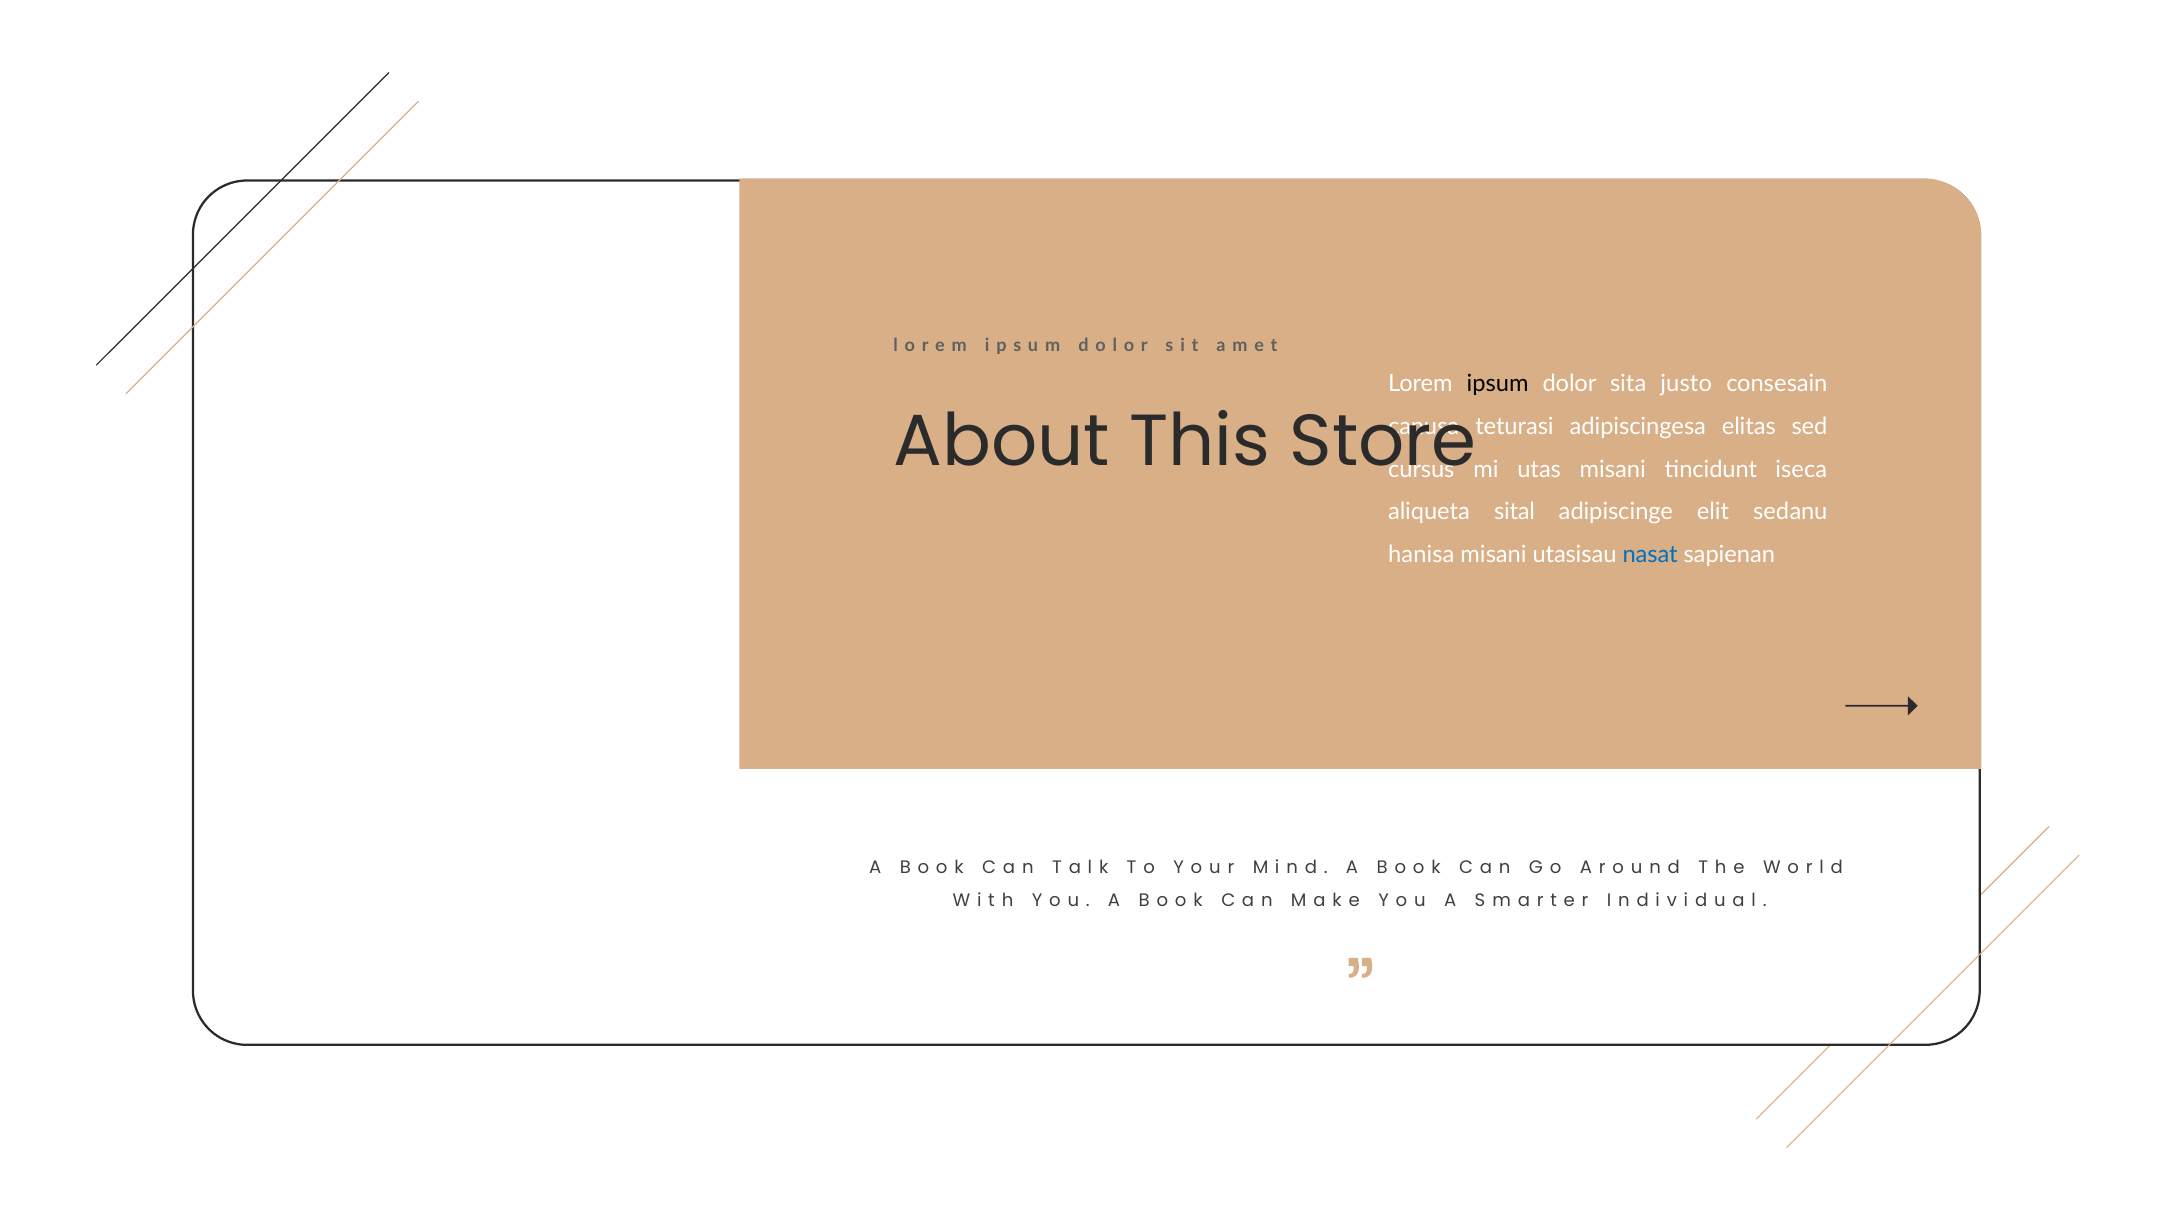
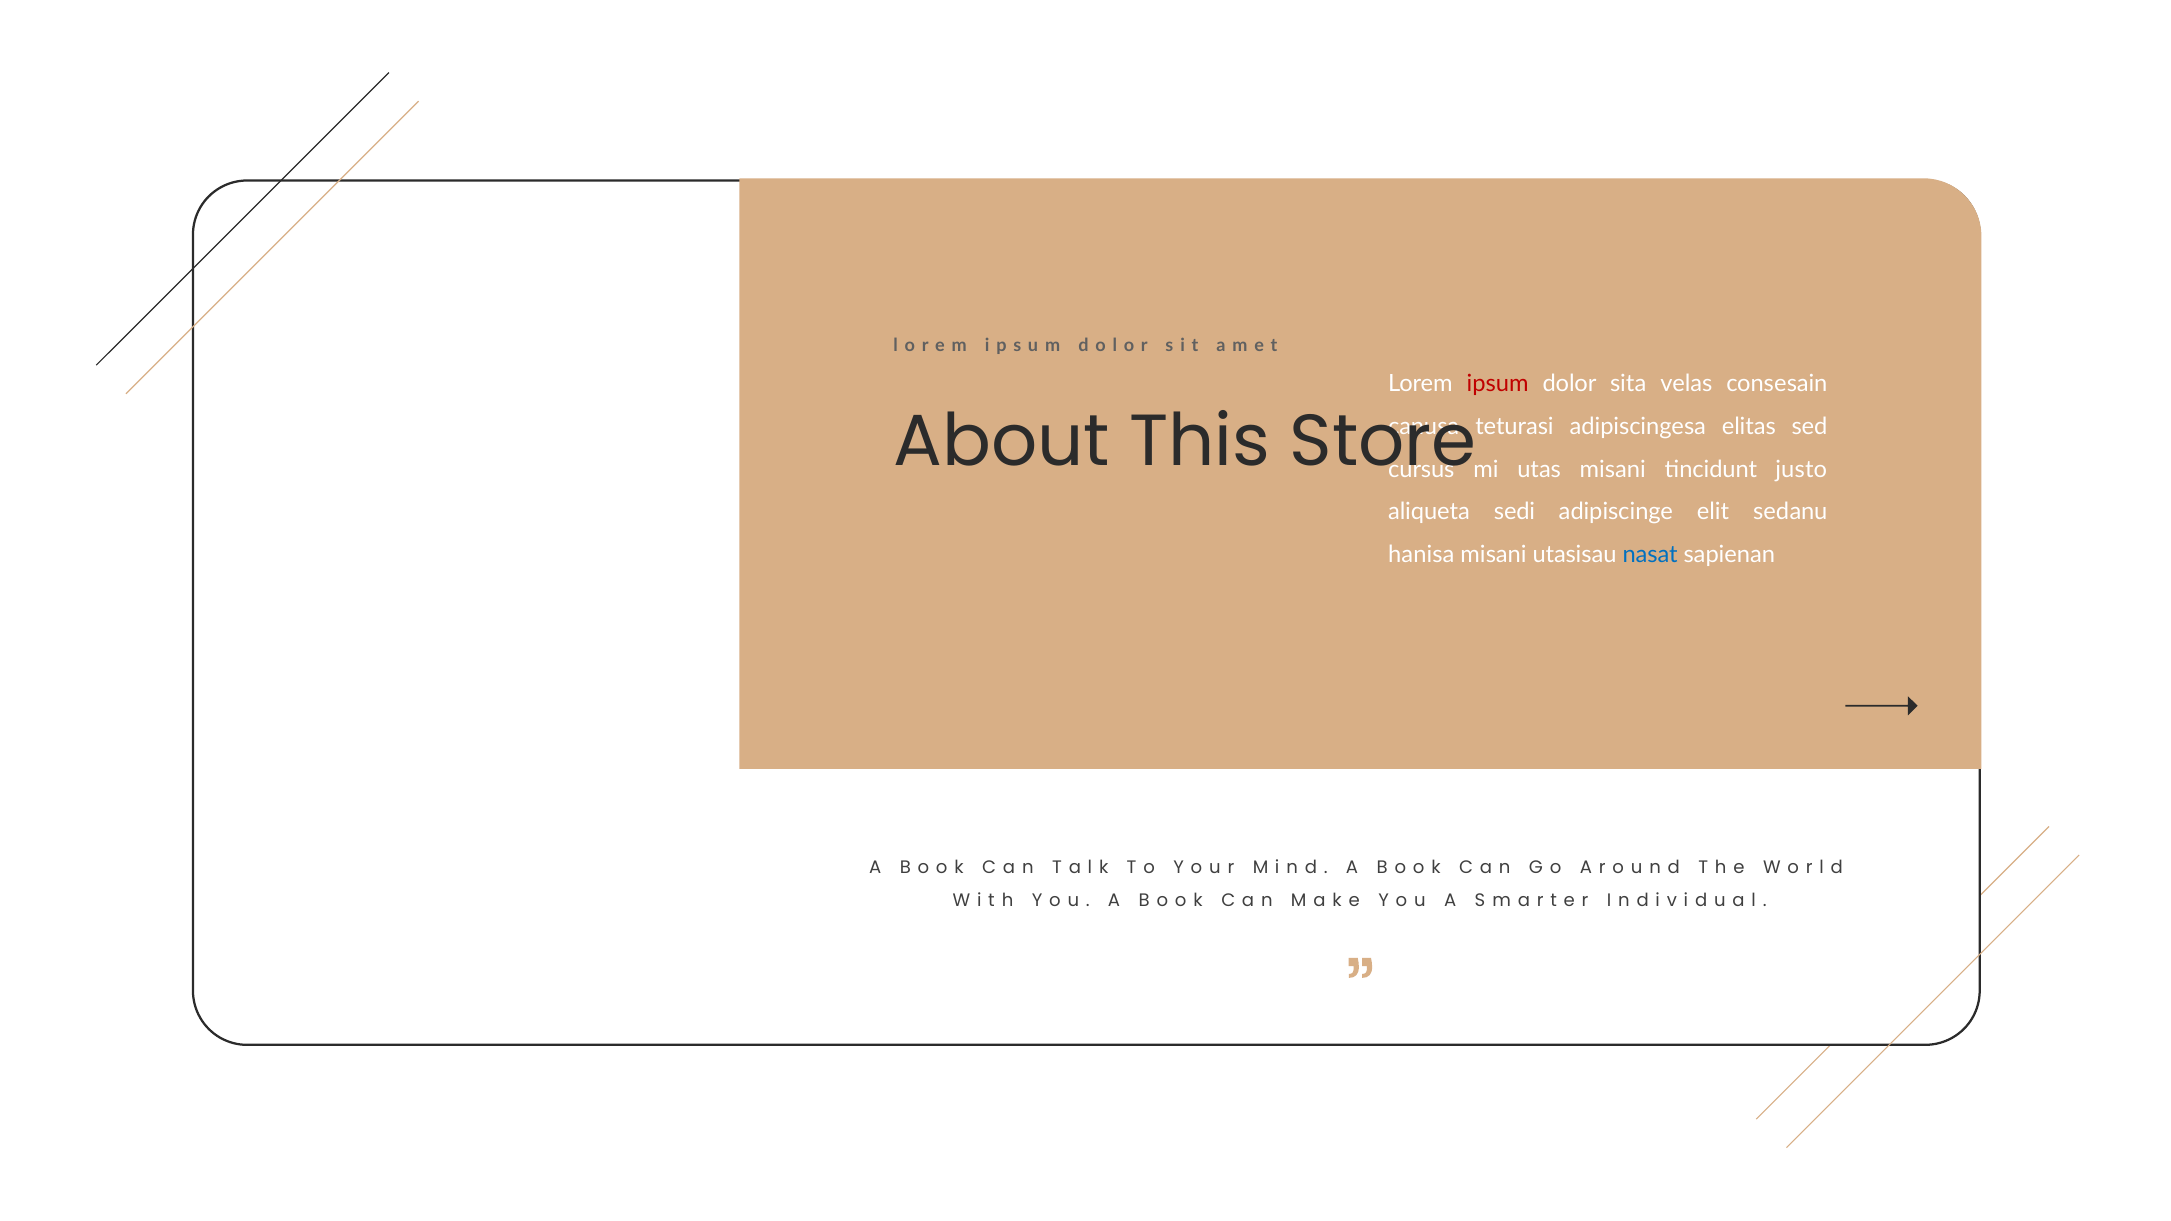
ipsum colour: black -> red
justo: justo -> velas
iseca: iseca -> justo
sital: sital -> sedi
